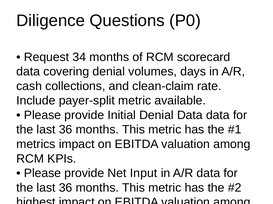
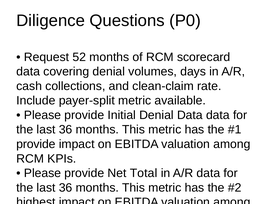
34: 34 -> 52
metrics at (36, 145): metrics -> provide
Input: Input -> Total
